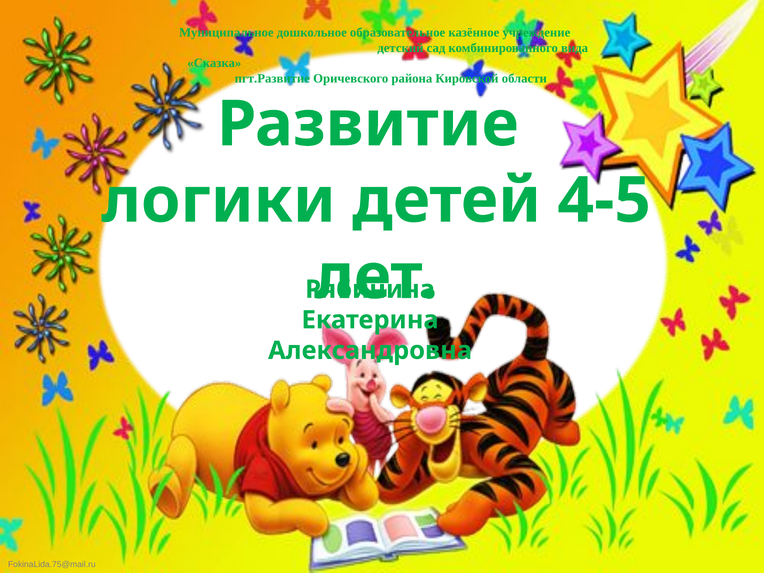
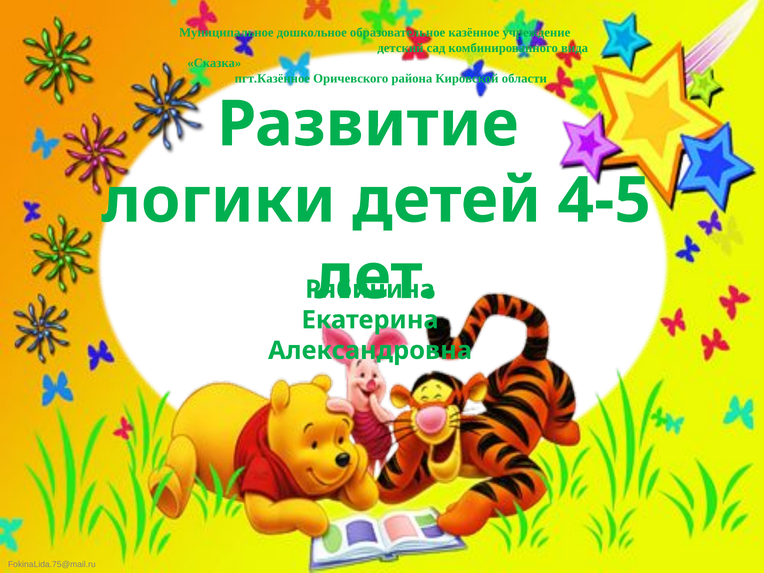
пгт.Развитие: пгт.Развитие -> пгт.Казённое
